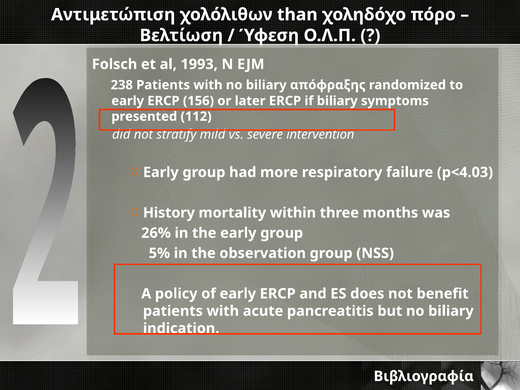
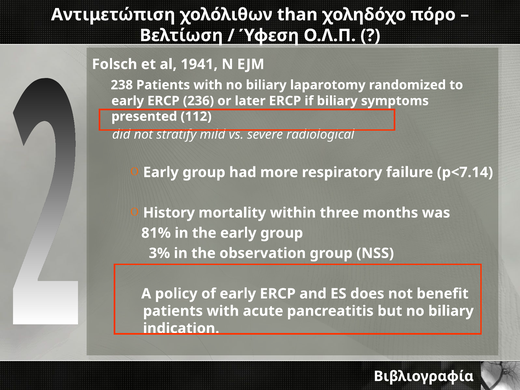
1993: 1993 -> 1941
απόφραξης: απόφραξης -> laparotomy
156: 156 -> 236
intervention: intervention -> radiological
p<4.03: p<4.03 -> p<7.14
26%: 26% -> 81%
5%: 5% -> 3%
